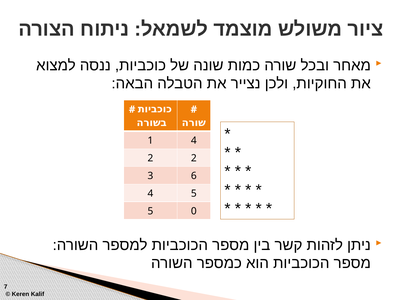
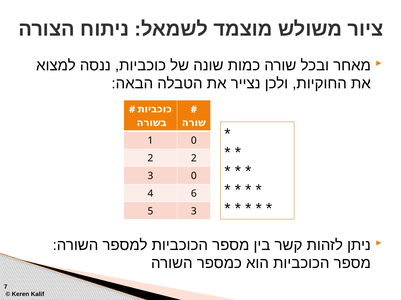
1 4: 4 -> 0
3 6: 6 -> 0
4 5: 5 -> 6
5 0: 0 -> 3
